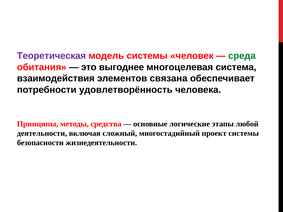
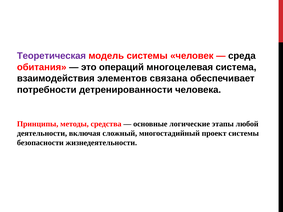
среда colour: green -> black
выгоднее: выгоднее -> операций
удовлетворённость: удовлетворённость -> детренированности
